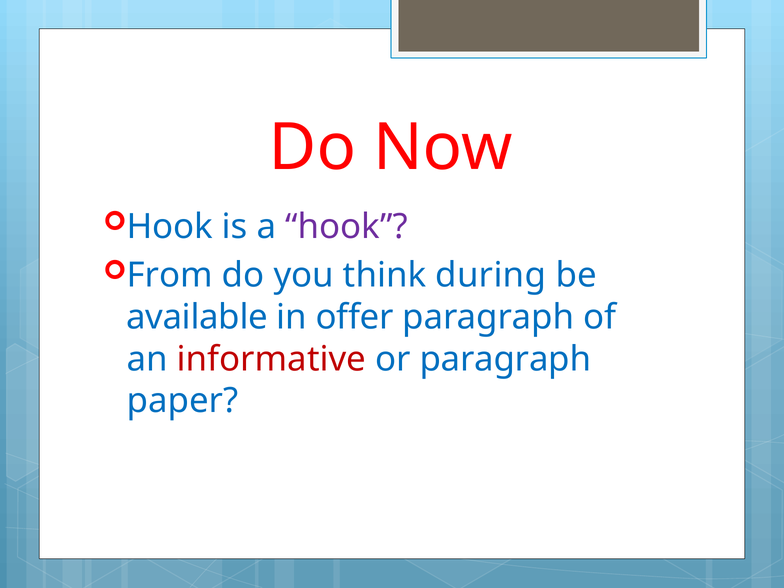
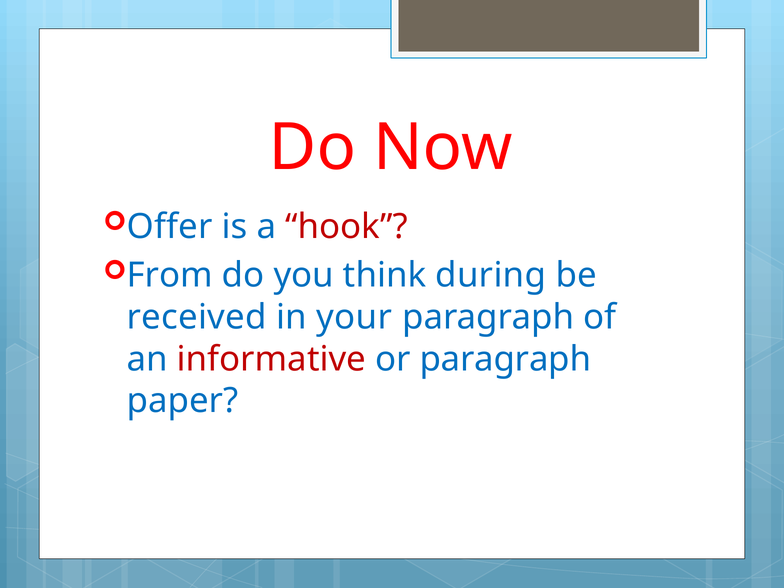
Hook at (170, 227): Hook -> Offer
hook at (346, 227) colour: purple -> red
available: available -> received
offer: offer -> your
